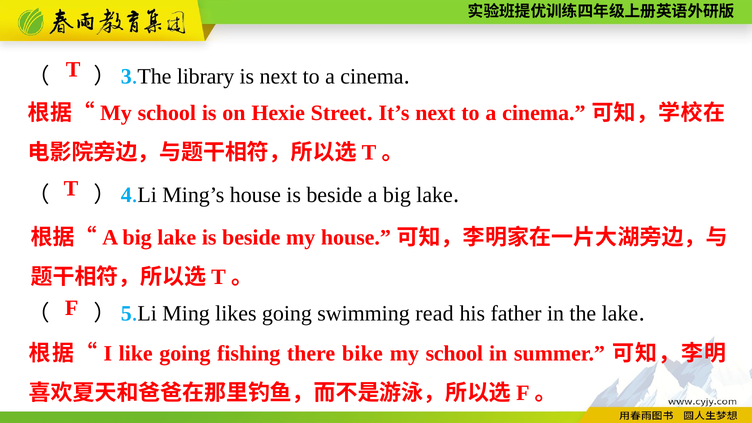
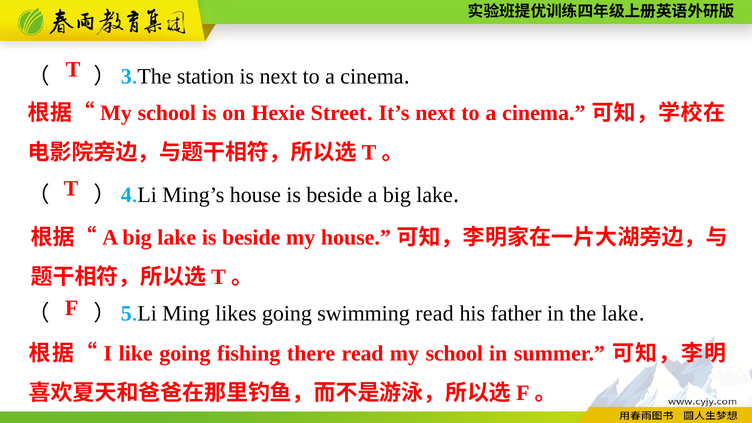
library: library -> station
there bike: bike -> read
